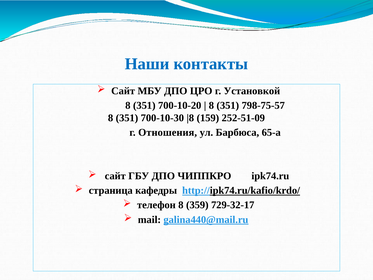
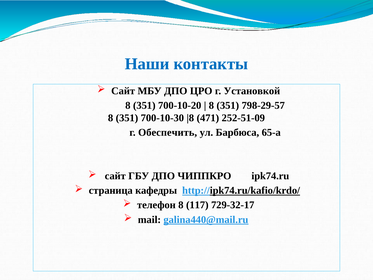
798-75-57: 798-75-57 -> 798-29-57
159: 159 -> 471
Отношения: Отношения -> Обеспечить
359: 359 -> 117
